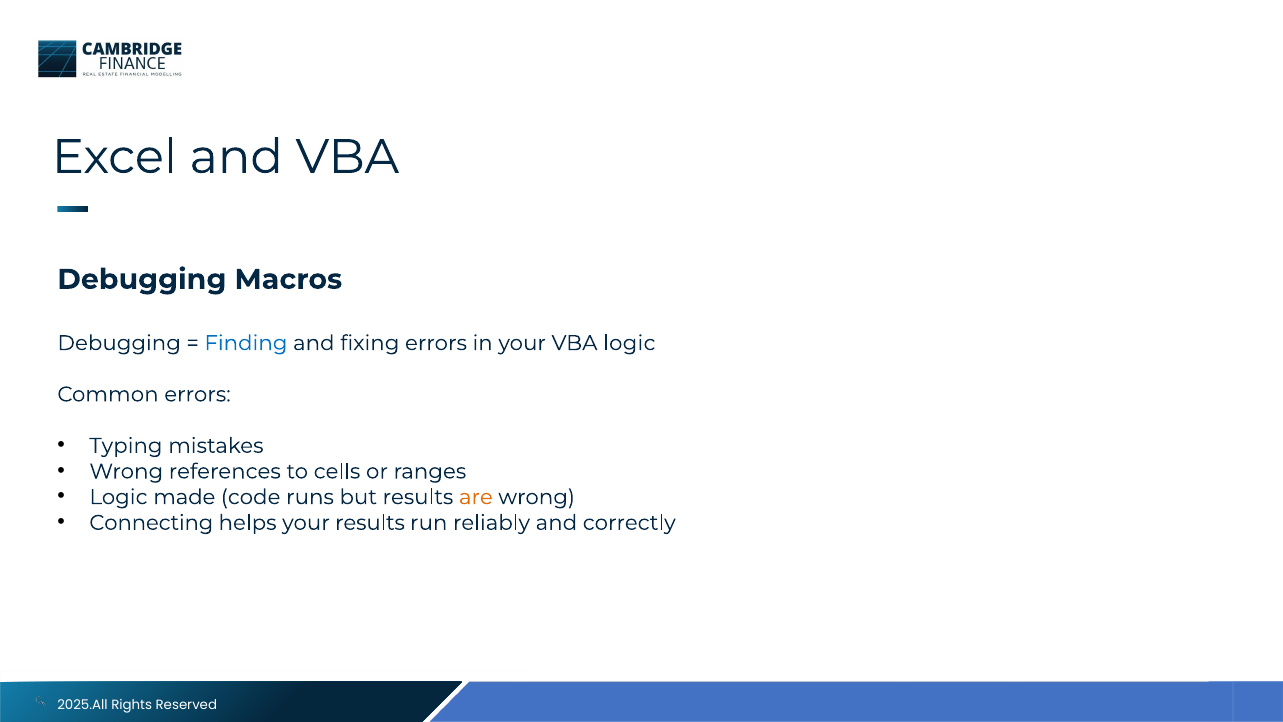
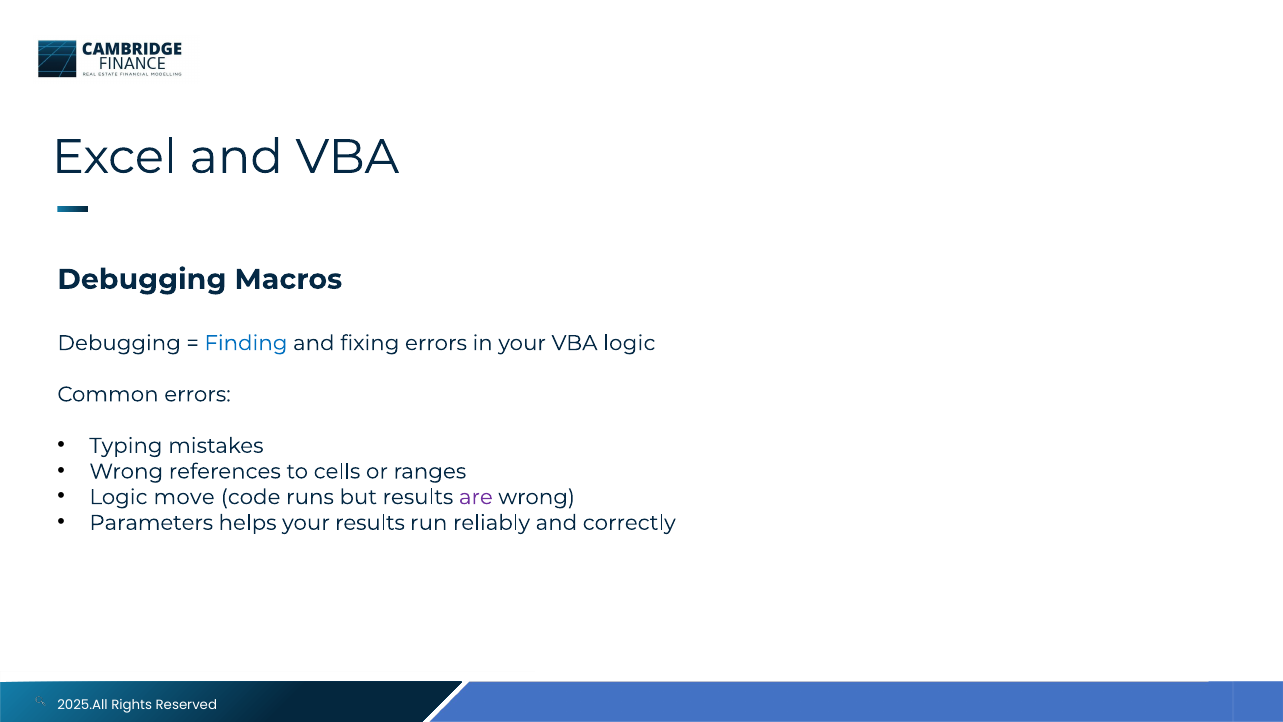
made: made -> move
are colour: orange -> purple
Connecting: Connecting -> Parameters
